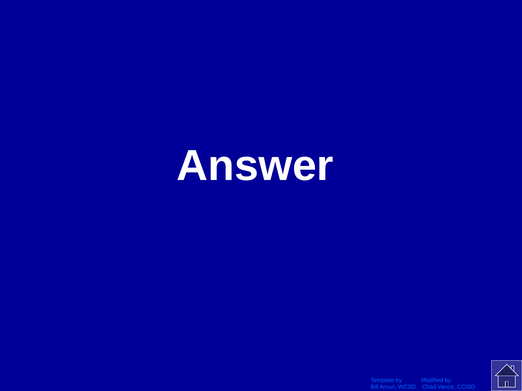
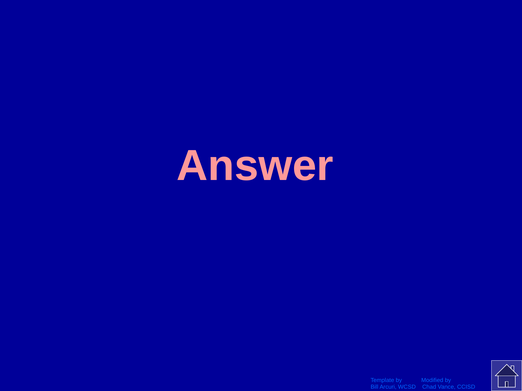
Answer colour: white -> pink
